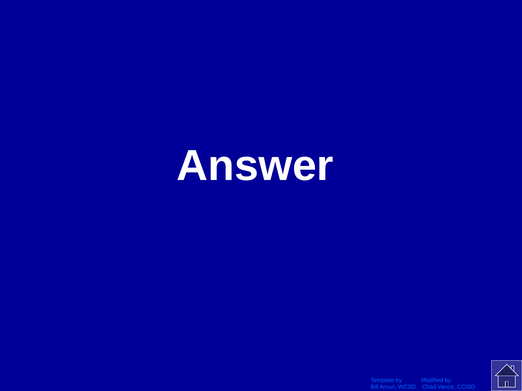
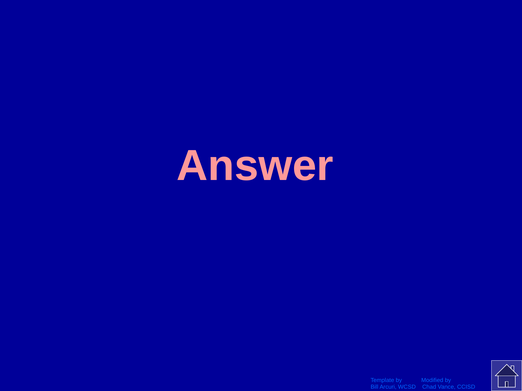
Answer colour: white -> pink
